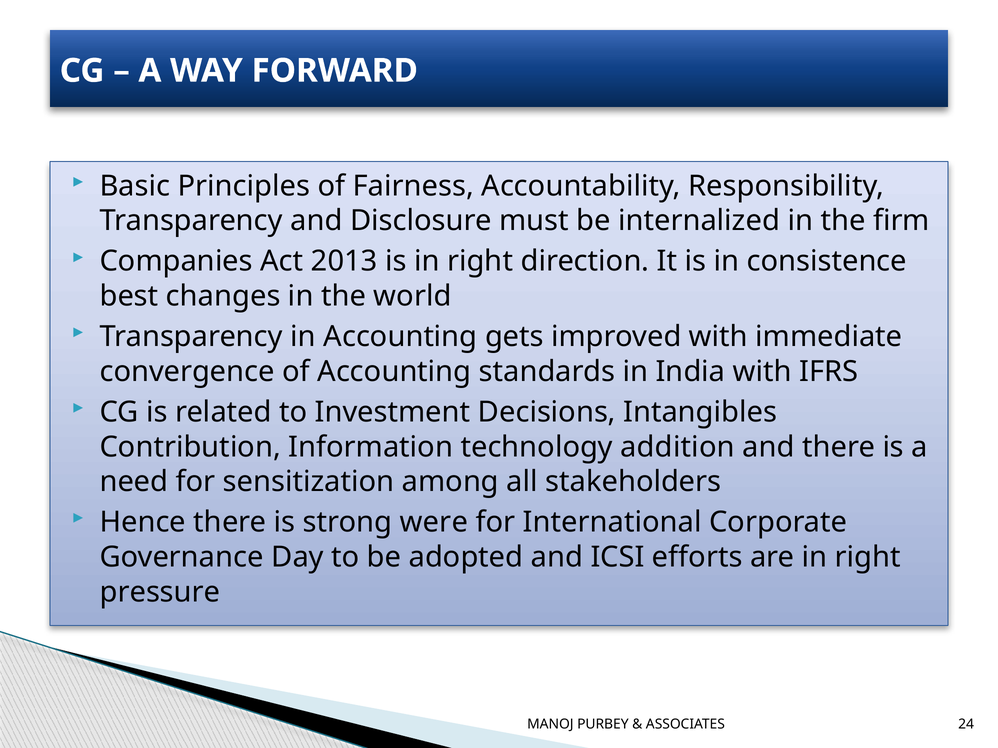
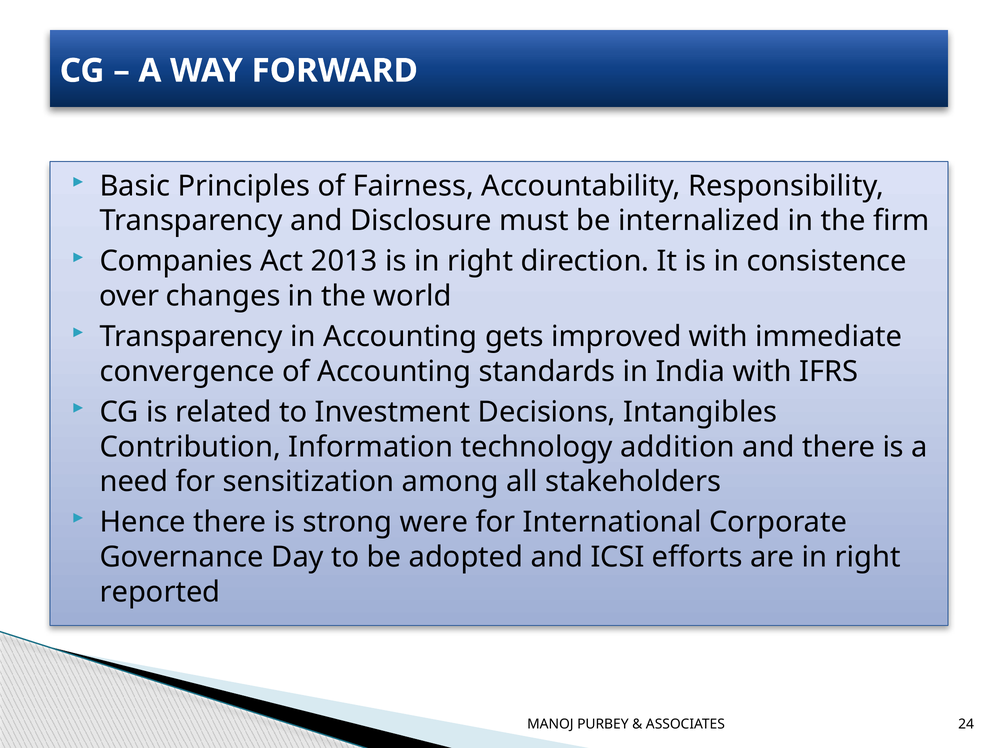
best: best -> over
pressure: pressure -> reported
